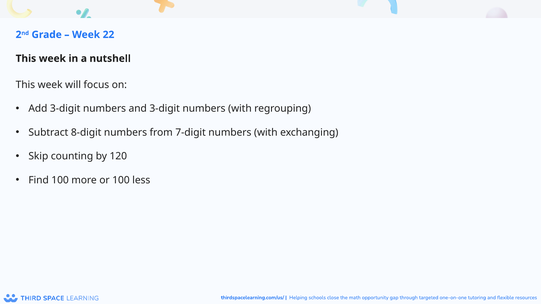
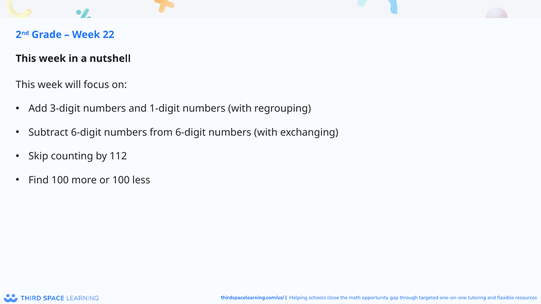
and 3-digit: 3-digit -> 1-digit
Subtract 8-digit: 8-digit -> 6-digit
from 7-digit: 7-digit -> 6-digit
120: 120 -> 112
